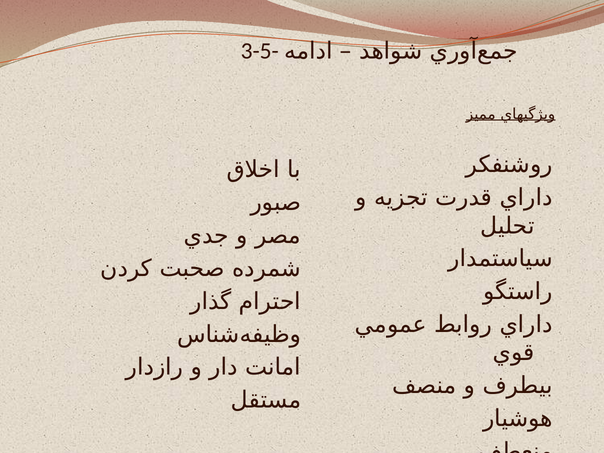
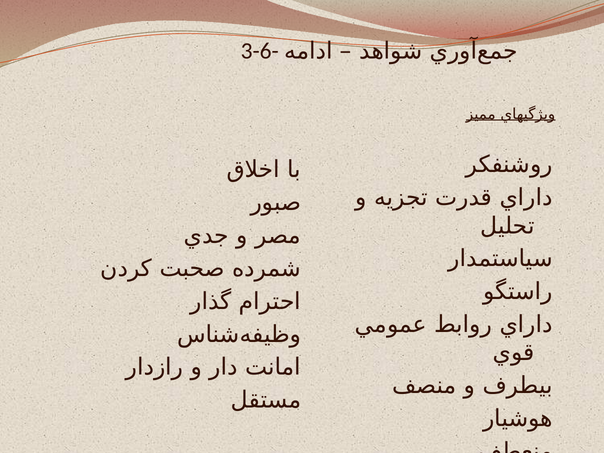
3-5-: 3-5- -> 3-6-
